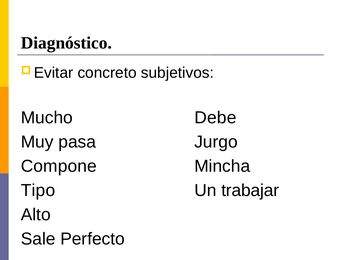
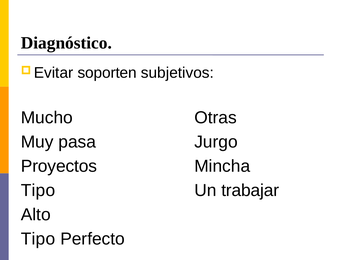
concreto: concreto -> soporten
Debe: Debe -> Otras
Compone: Compone -> Proyectos
Sale at (38, 239): Sale -> Tipo
